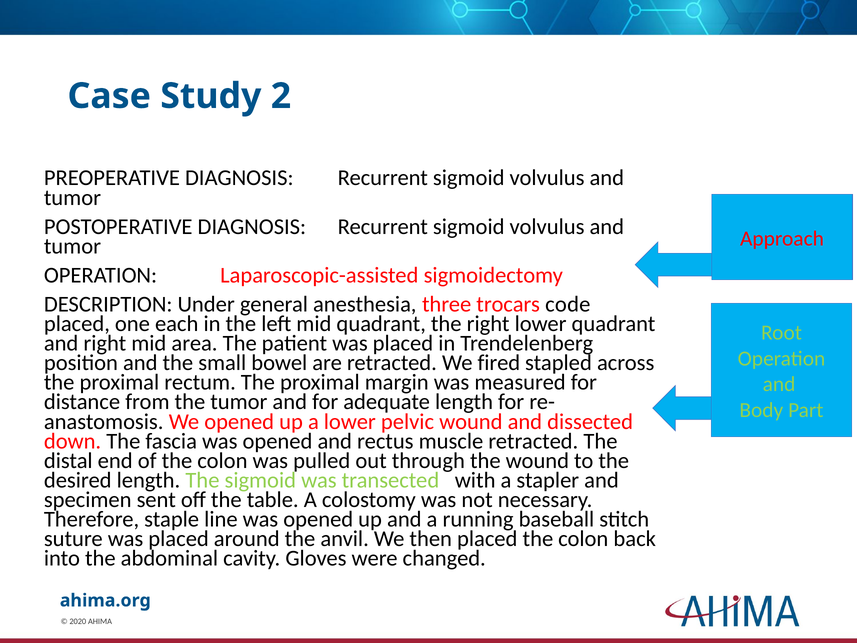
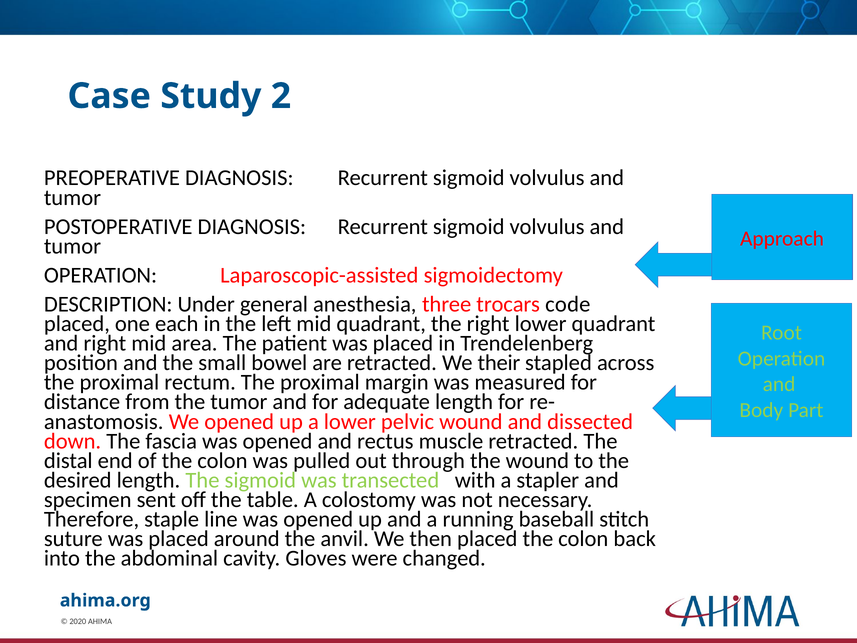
fired: fired -> their
